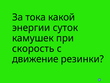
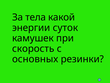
тока: тока -> тела
движение: движение -> основных
